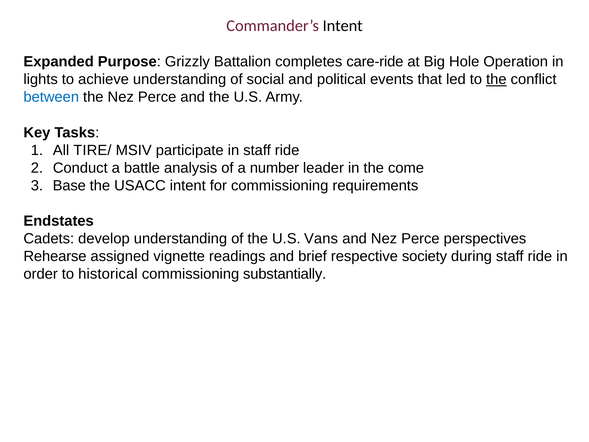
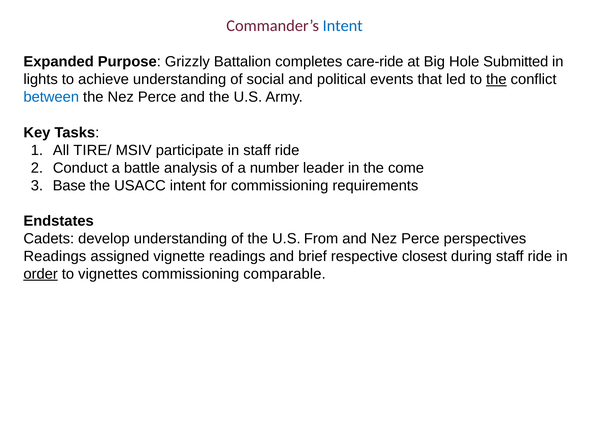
Intent at (343, 26) colour: black -> blue
Operation: Operation -> Submitted
Vans: Vans -> From
Rehearse at (55, 256): Rehearse -> Readings
society: society -> closest
order underline: none -> present
historical: historical -> vignettes
substantially: substantially -> comparable
